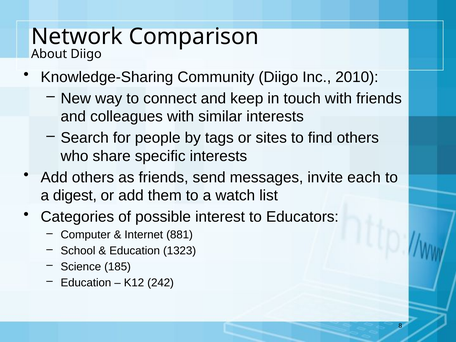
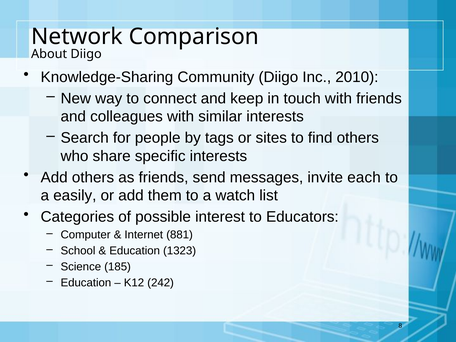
digest: digest -> easily
